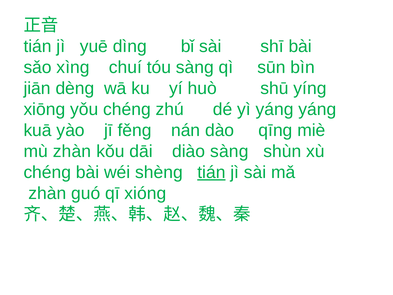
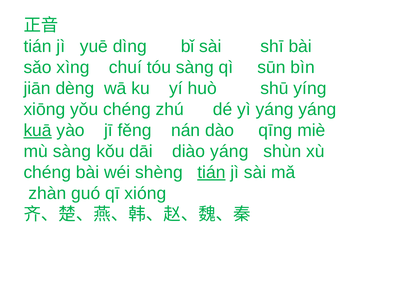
kuā underline: none -> present
mù zhàn: zhàn -> sàng
diào sàng: sàng -> yáng
